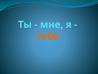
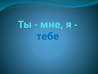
тебе colour: orange -> blue
